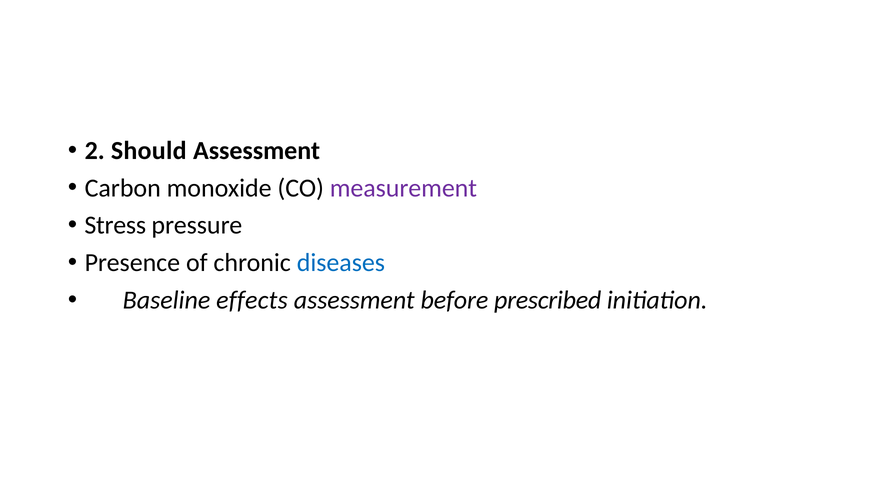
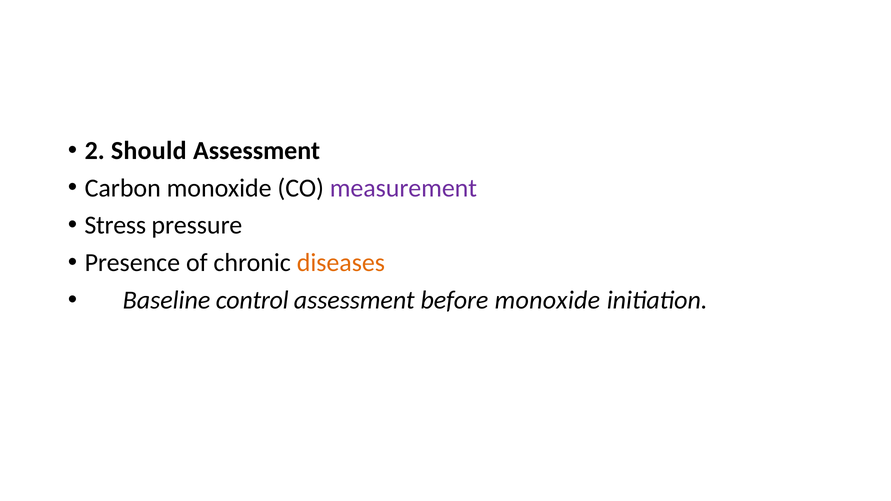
diseases colour: blue -> orange
effects: effects -> control
before prescribed: prescribed -> monoxide
